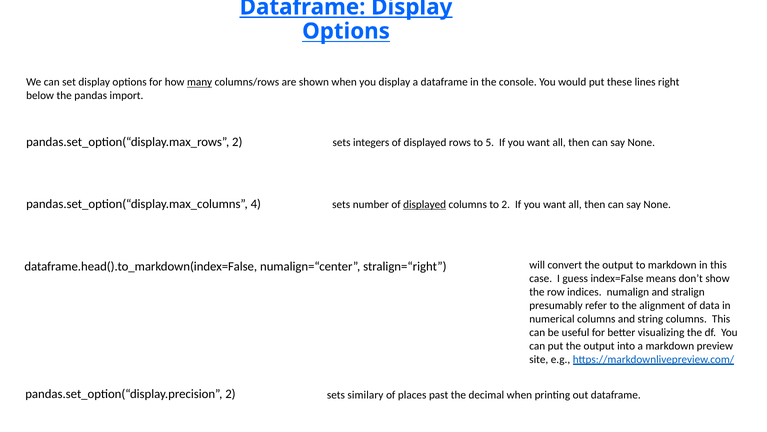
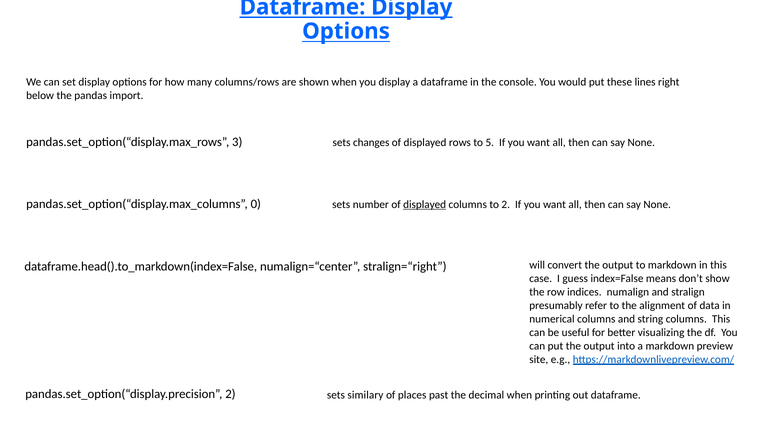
many underline: present -> none
pandas.set_option(“display.max_rows 2: 2 -> 3
integers: integers -> changes
4: 4 -> 0
